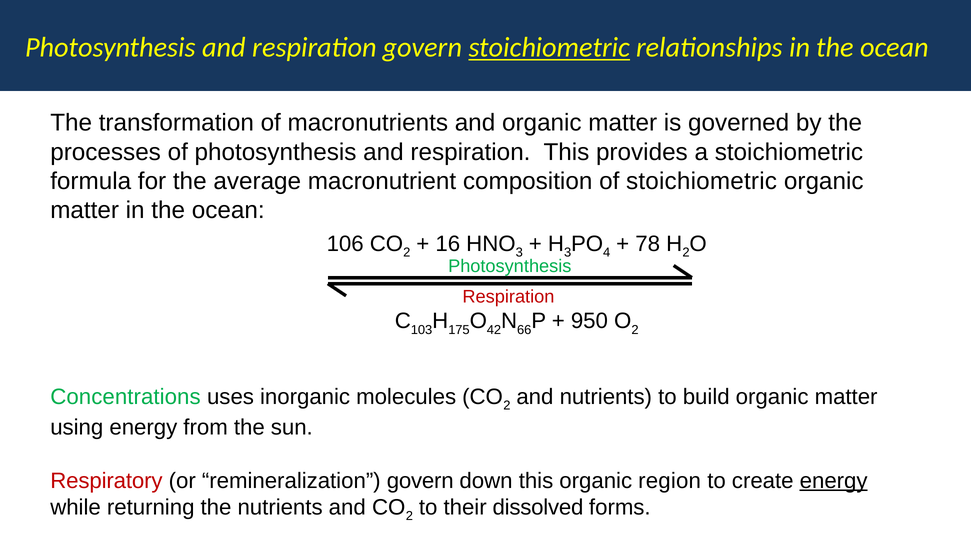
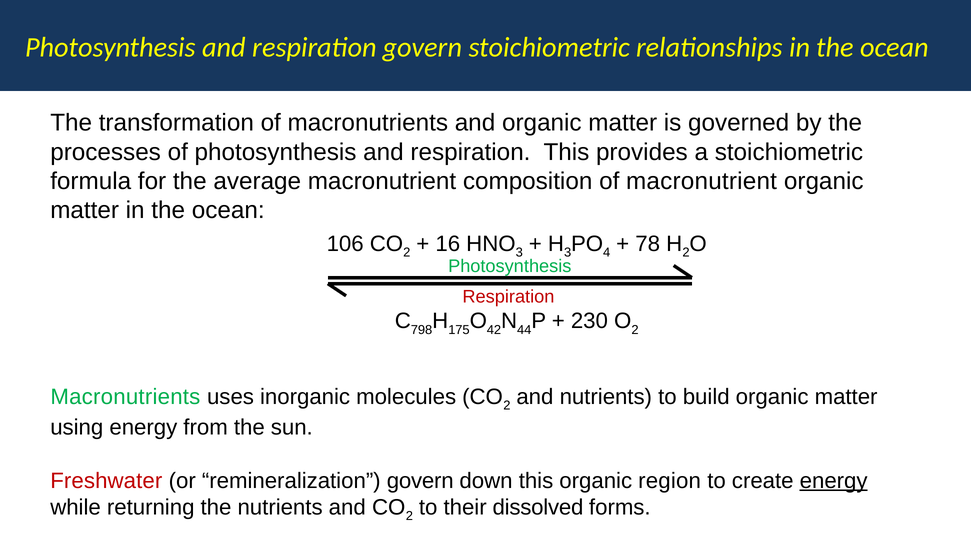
stoichiometric at (549, 47) underline: present -> none
of stoichiometric: stoichiometric -> macronutrient
103: 103 -> 798
66: 66 -> 44
950: 950 -> 230
Concentrations at (125, 397): Concentrations -> Macronutrients
Respiratory: Respiratory -> Freshwater
